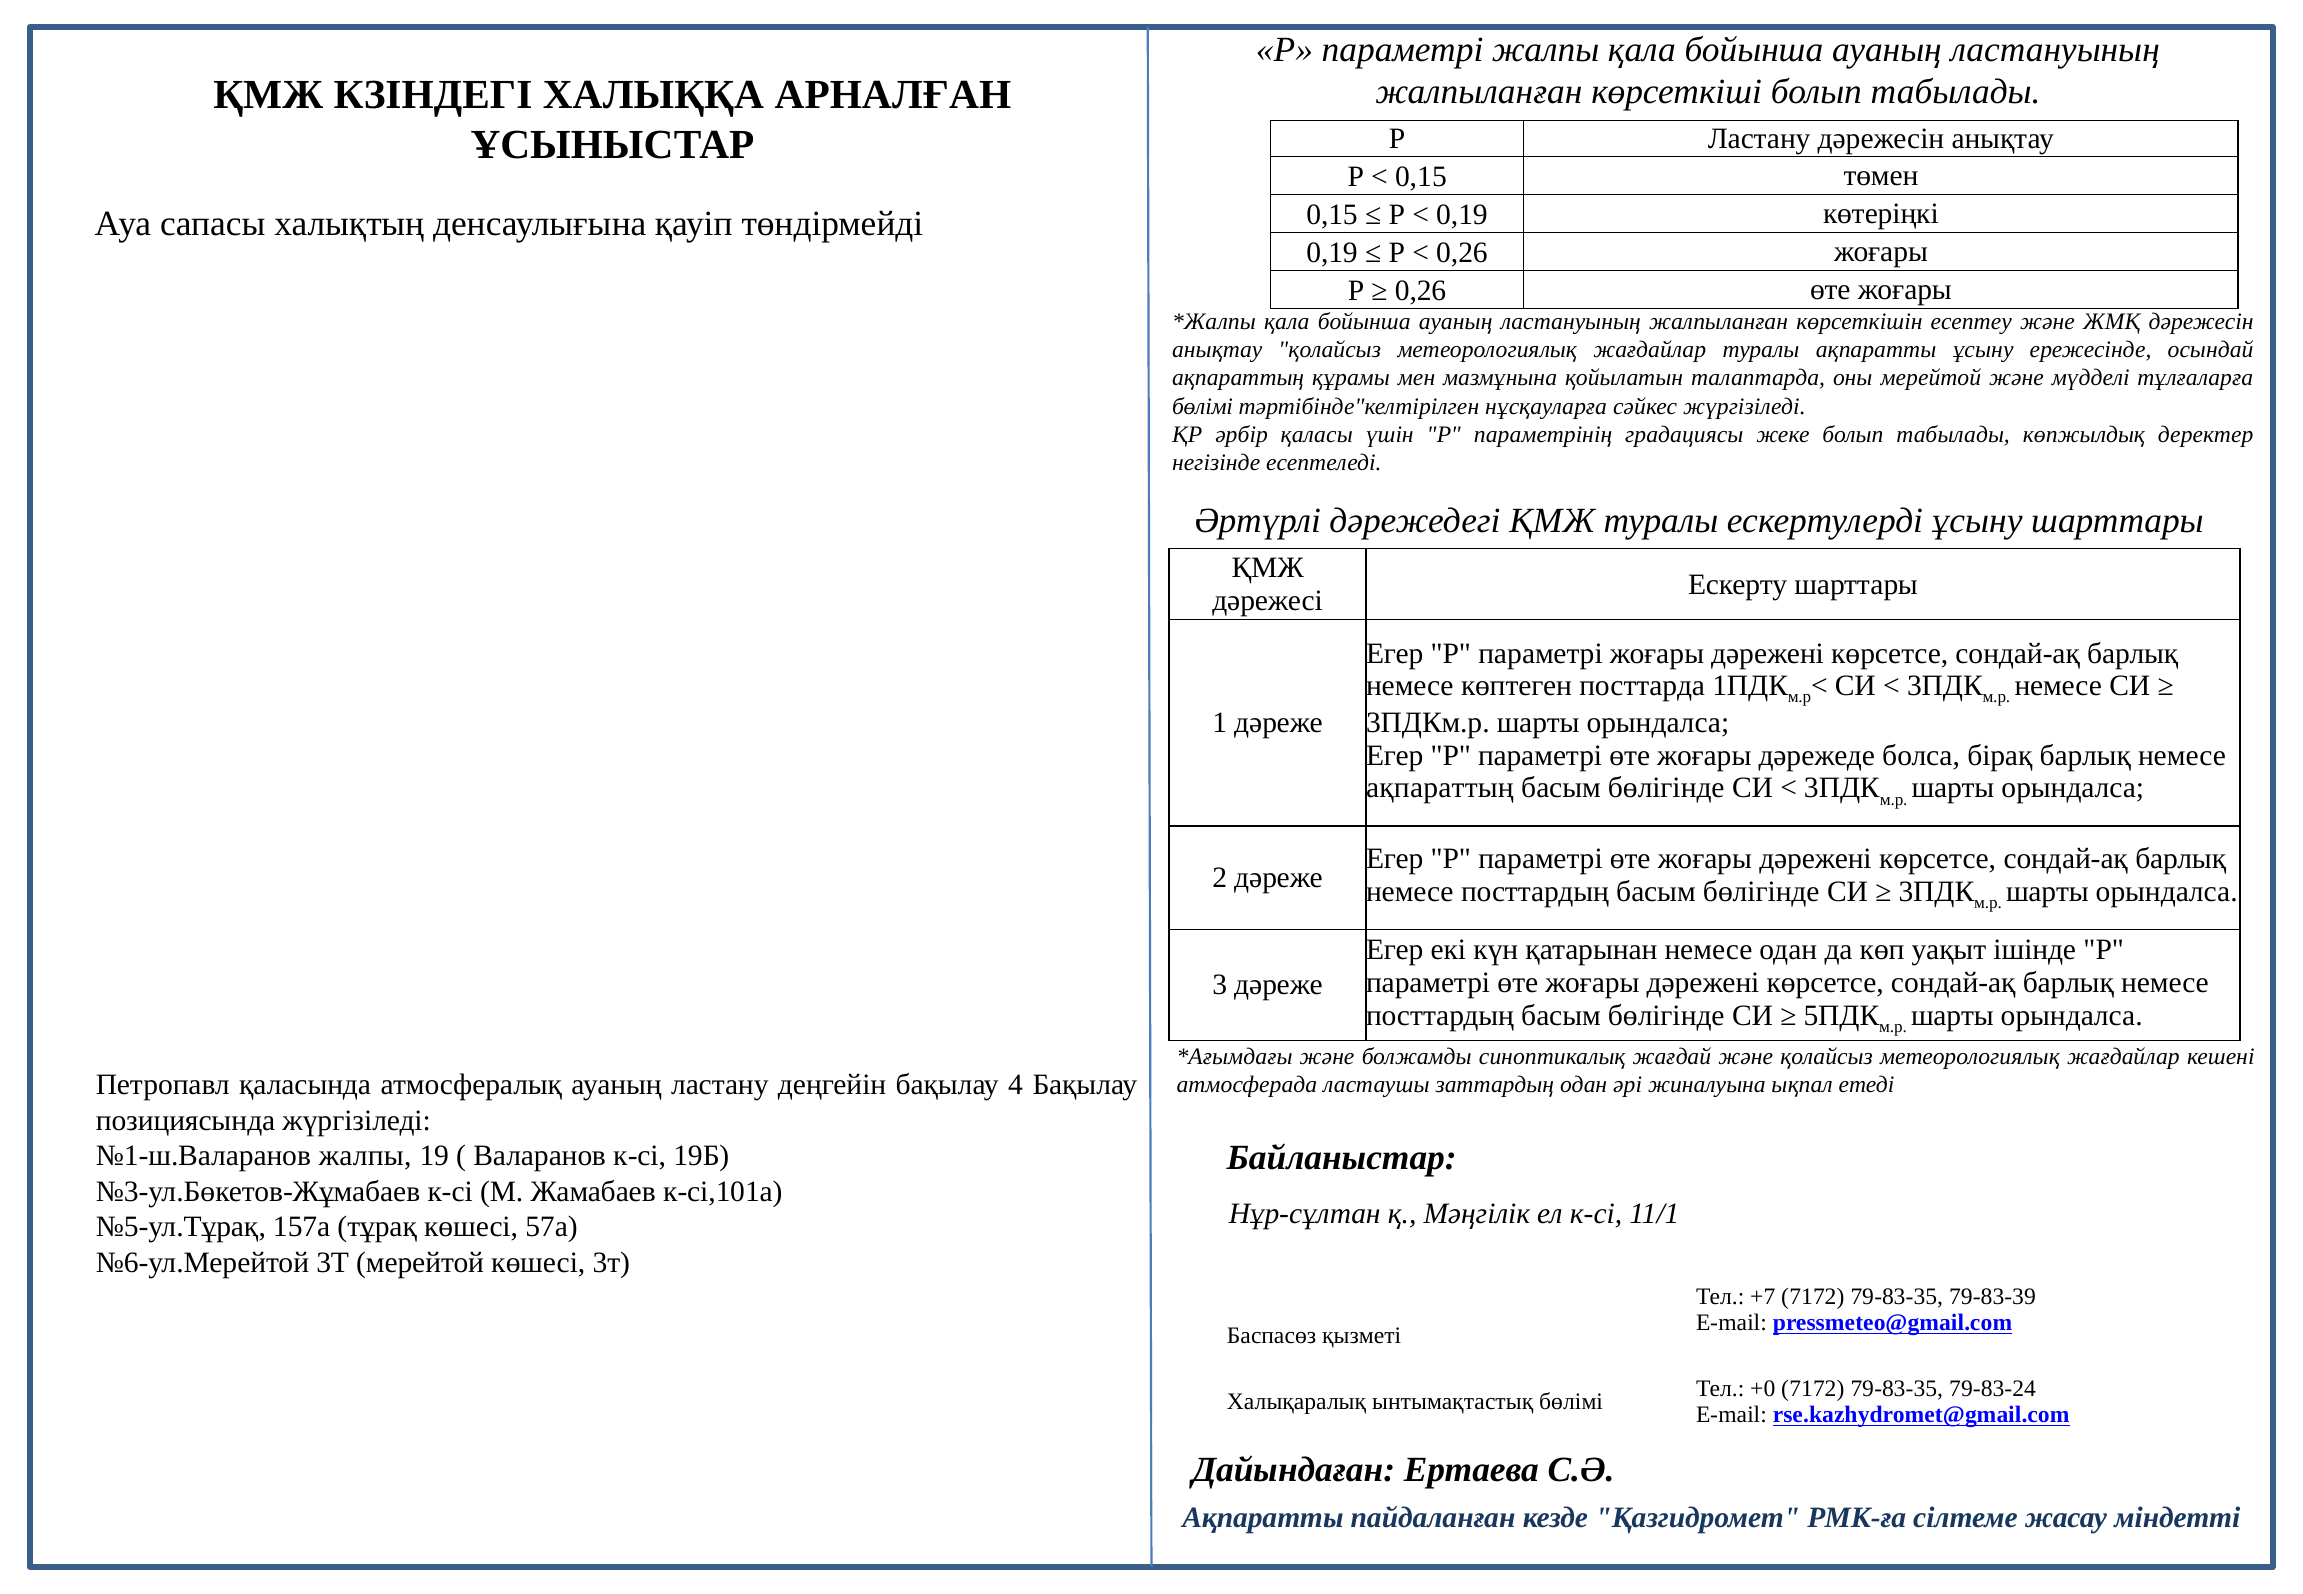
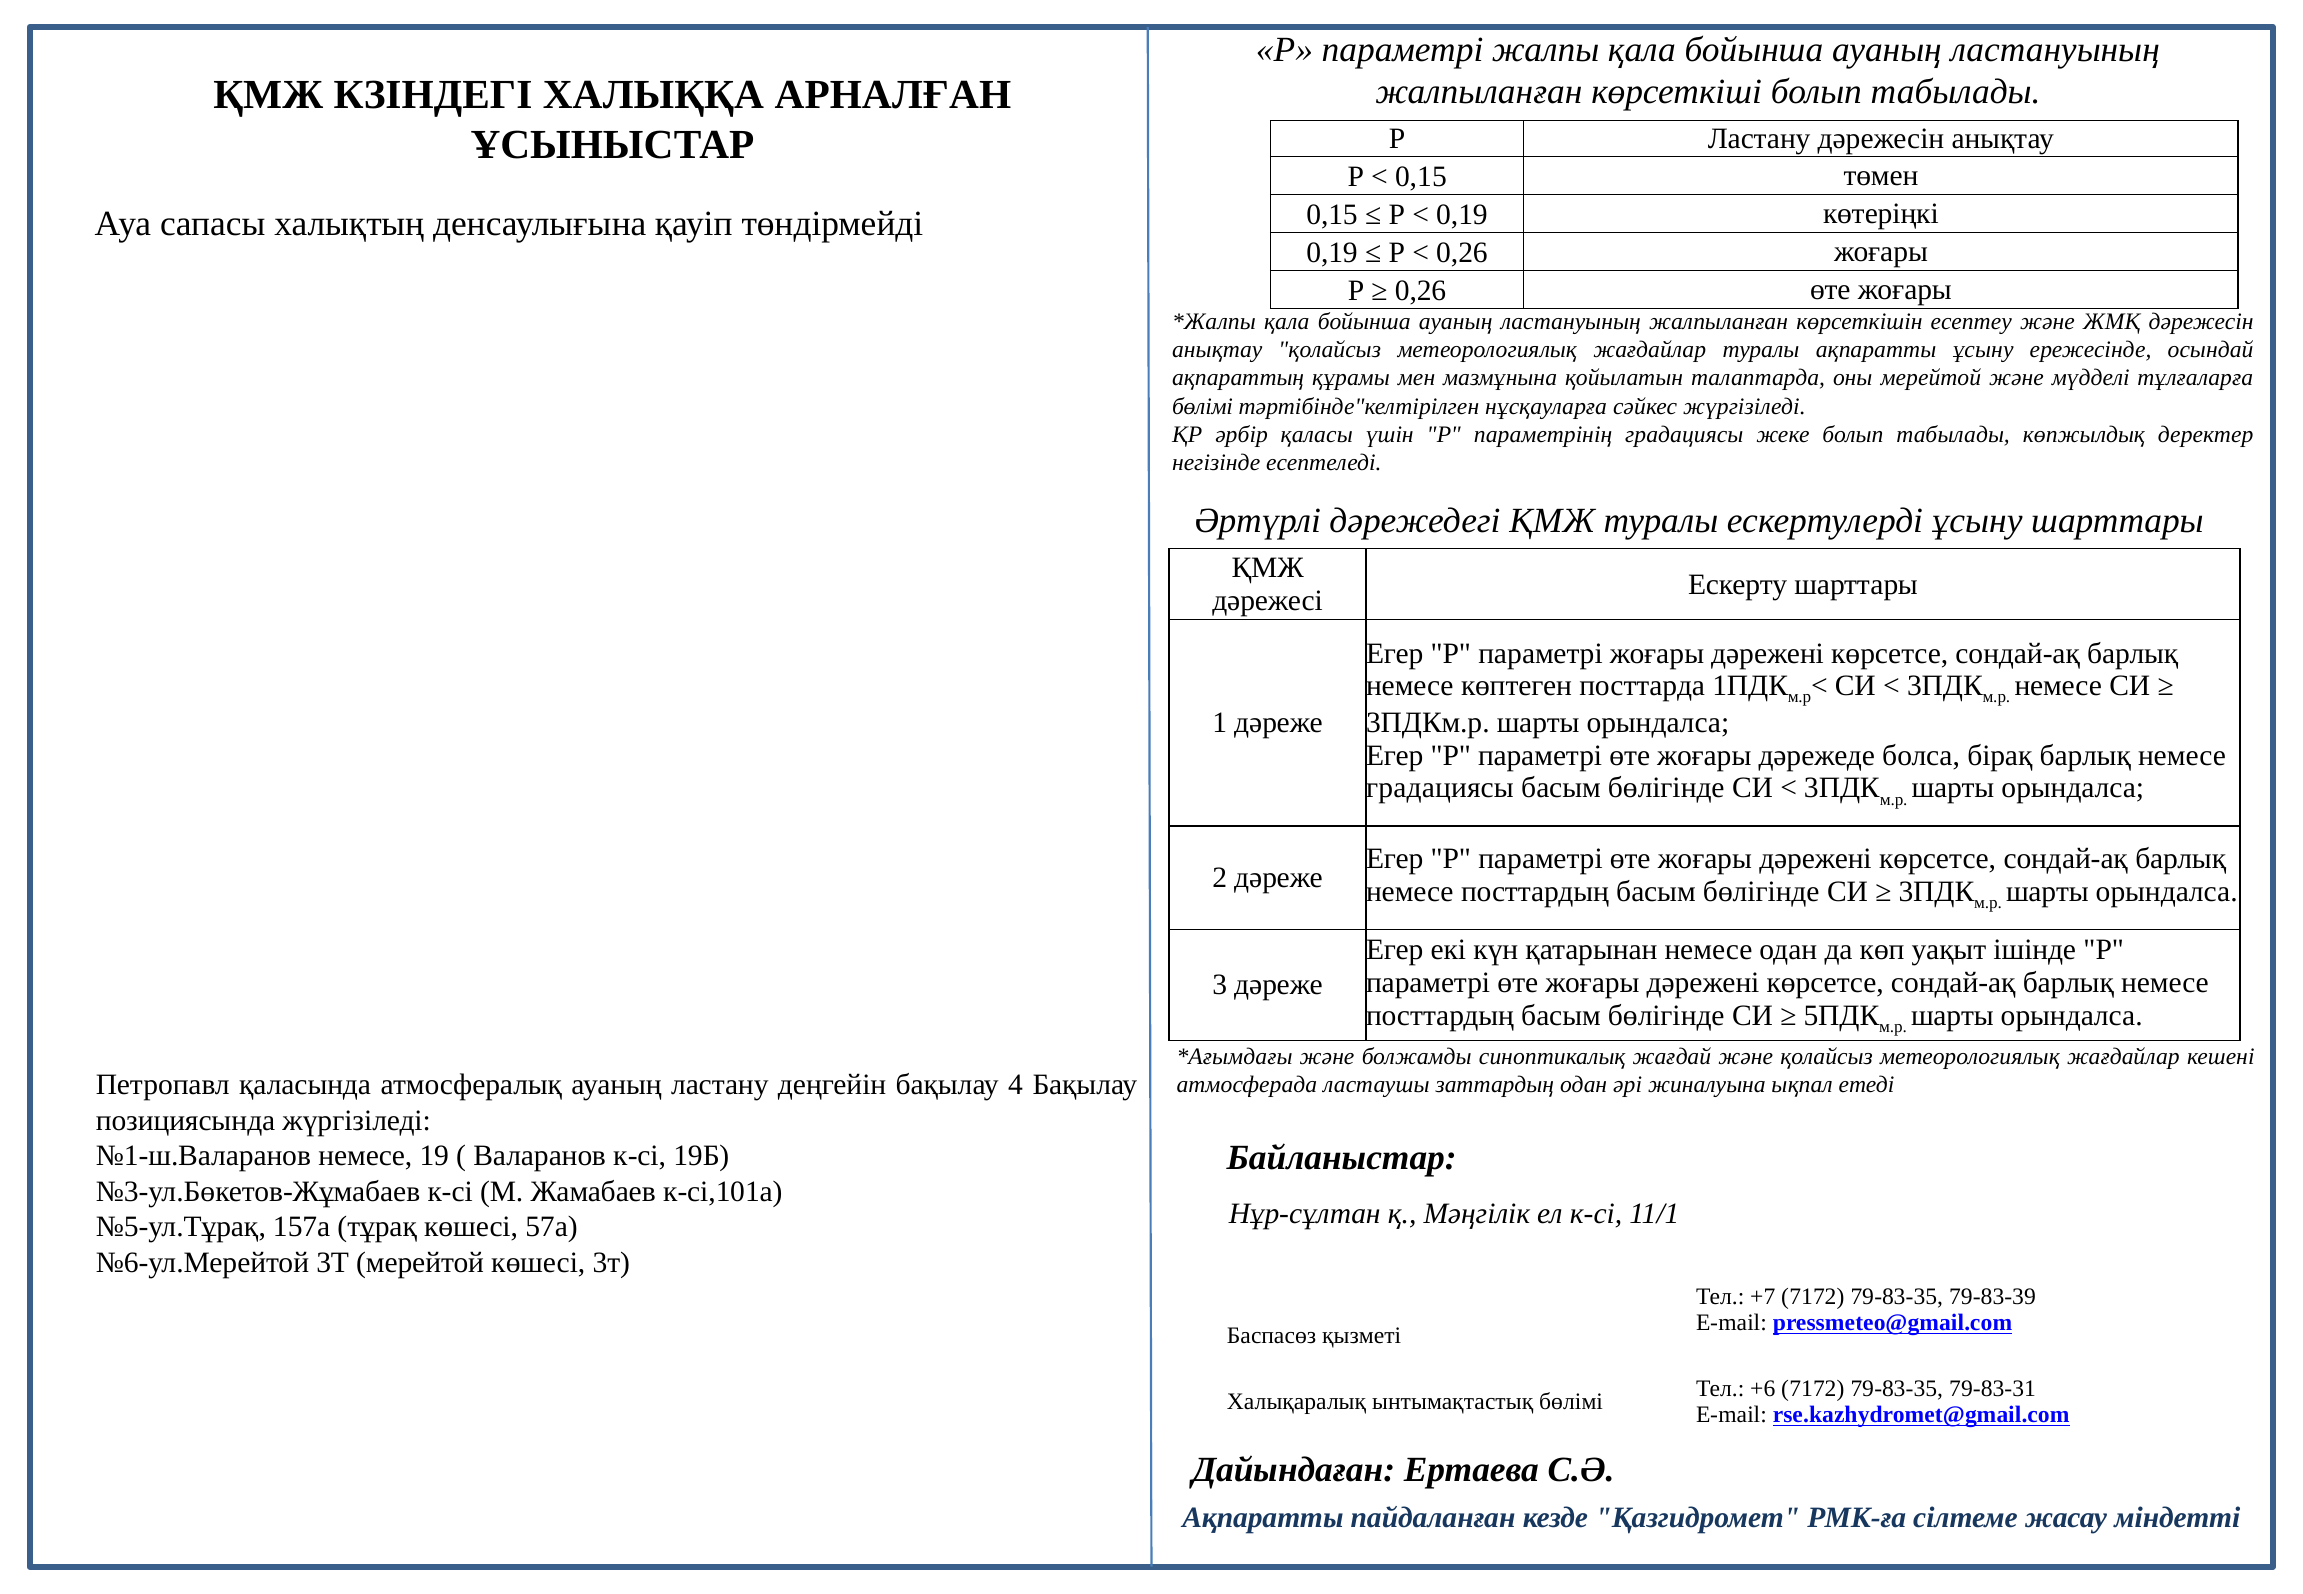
ақпараттың at (1440, 788): ақпараттың -> градациясы
№1-ш.Валаранов жалпы: жалпы -> немесе
+0: +0 -> +6
79-83-24: 79-83-24 -> 79-83-31
